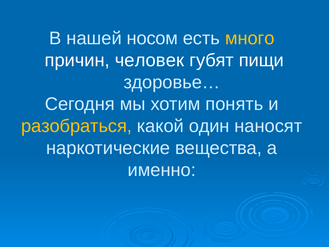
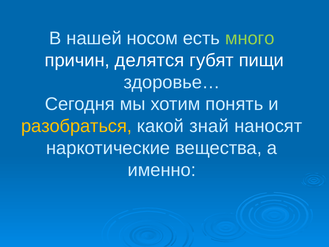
много colour: yellow -> light green
человек: человек -> делятся
один: один -> знай
